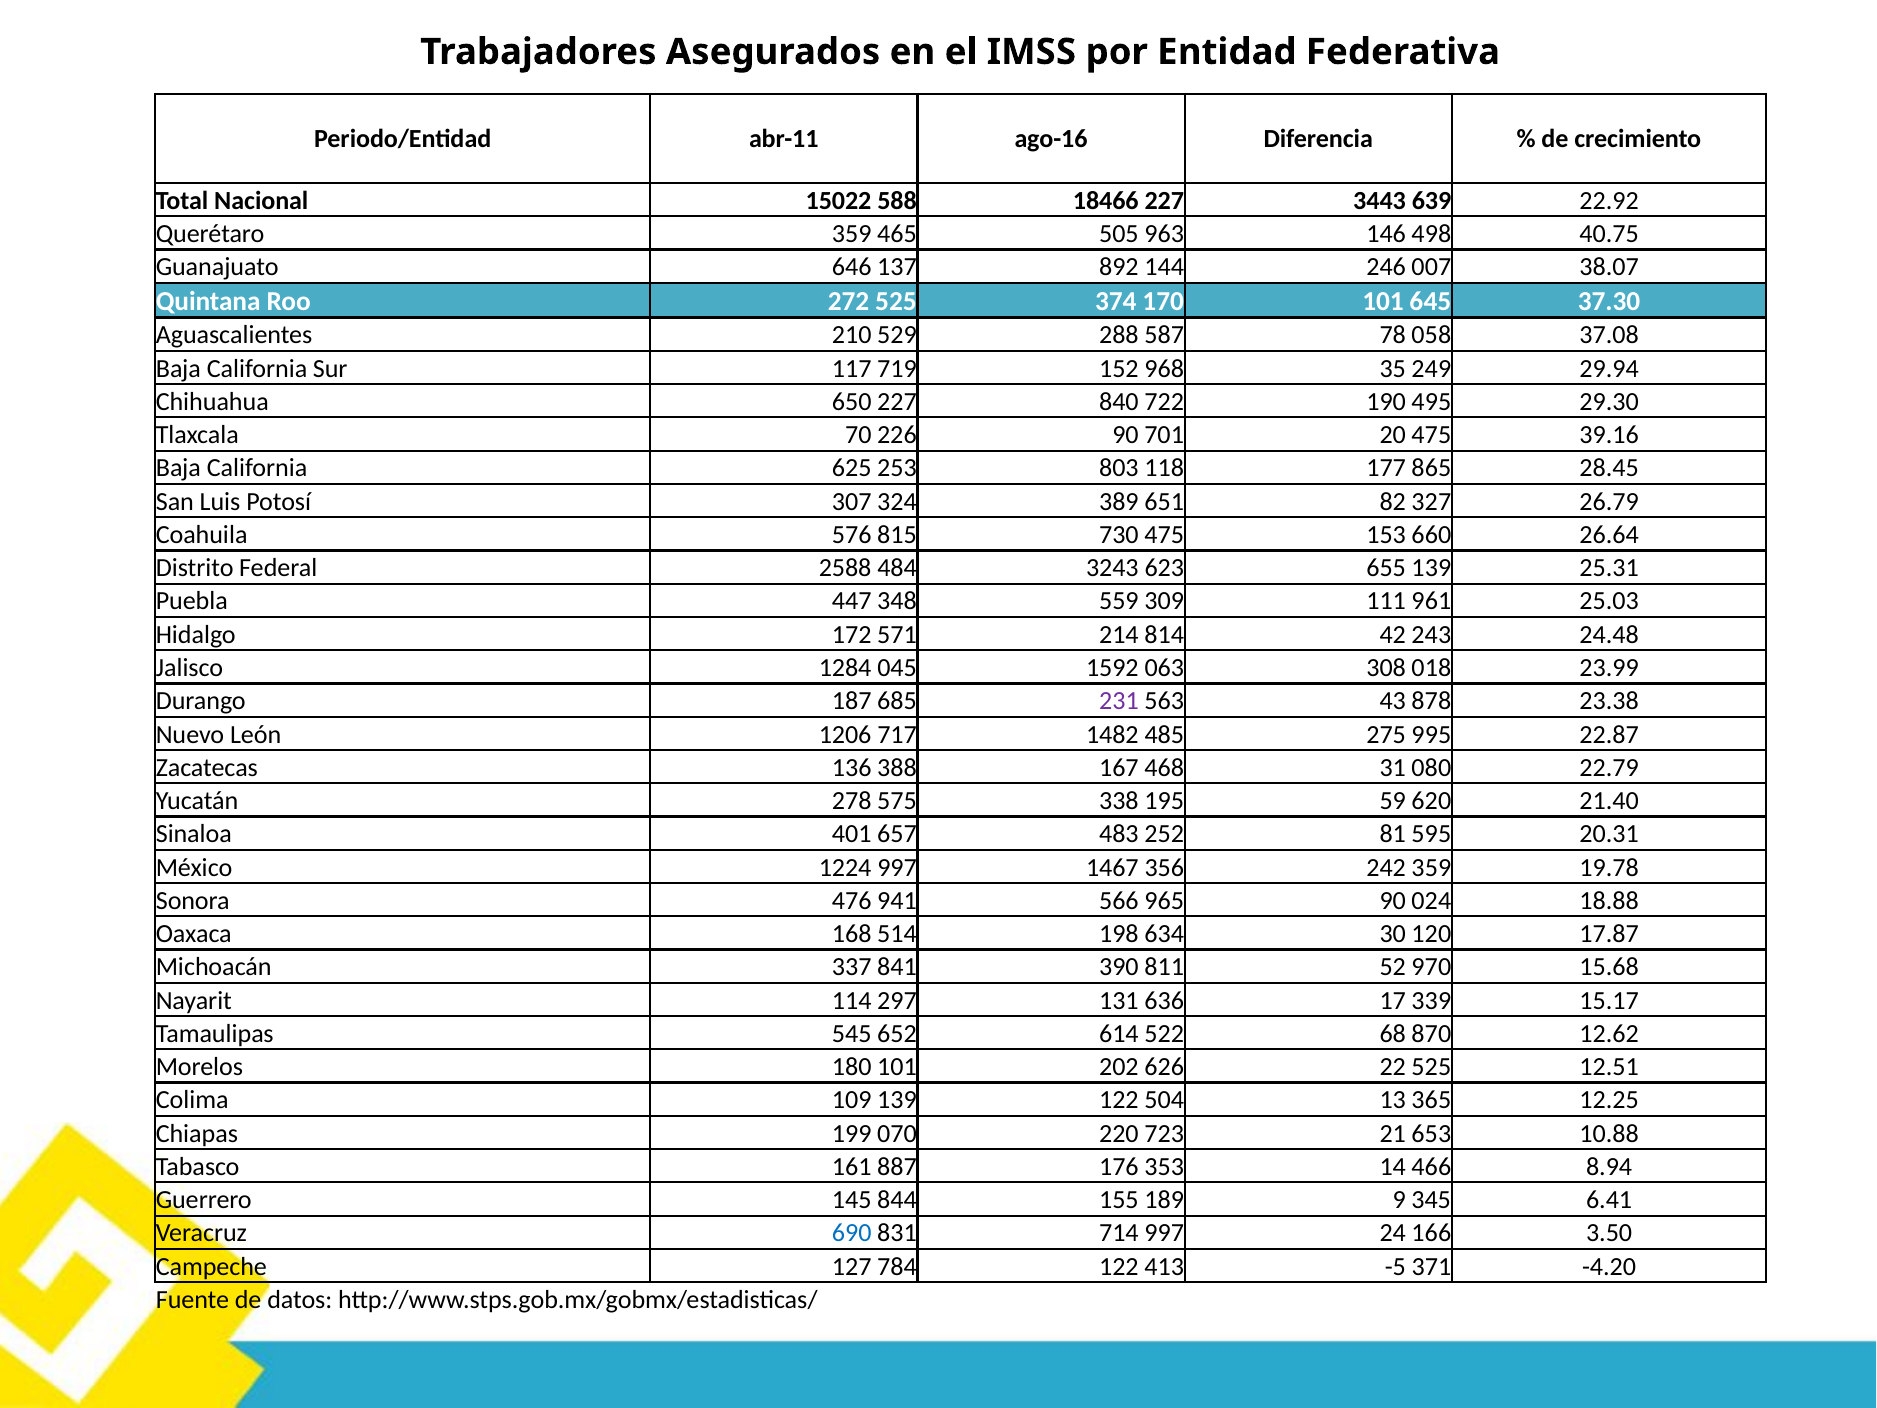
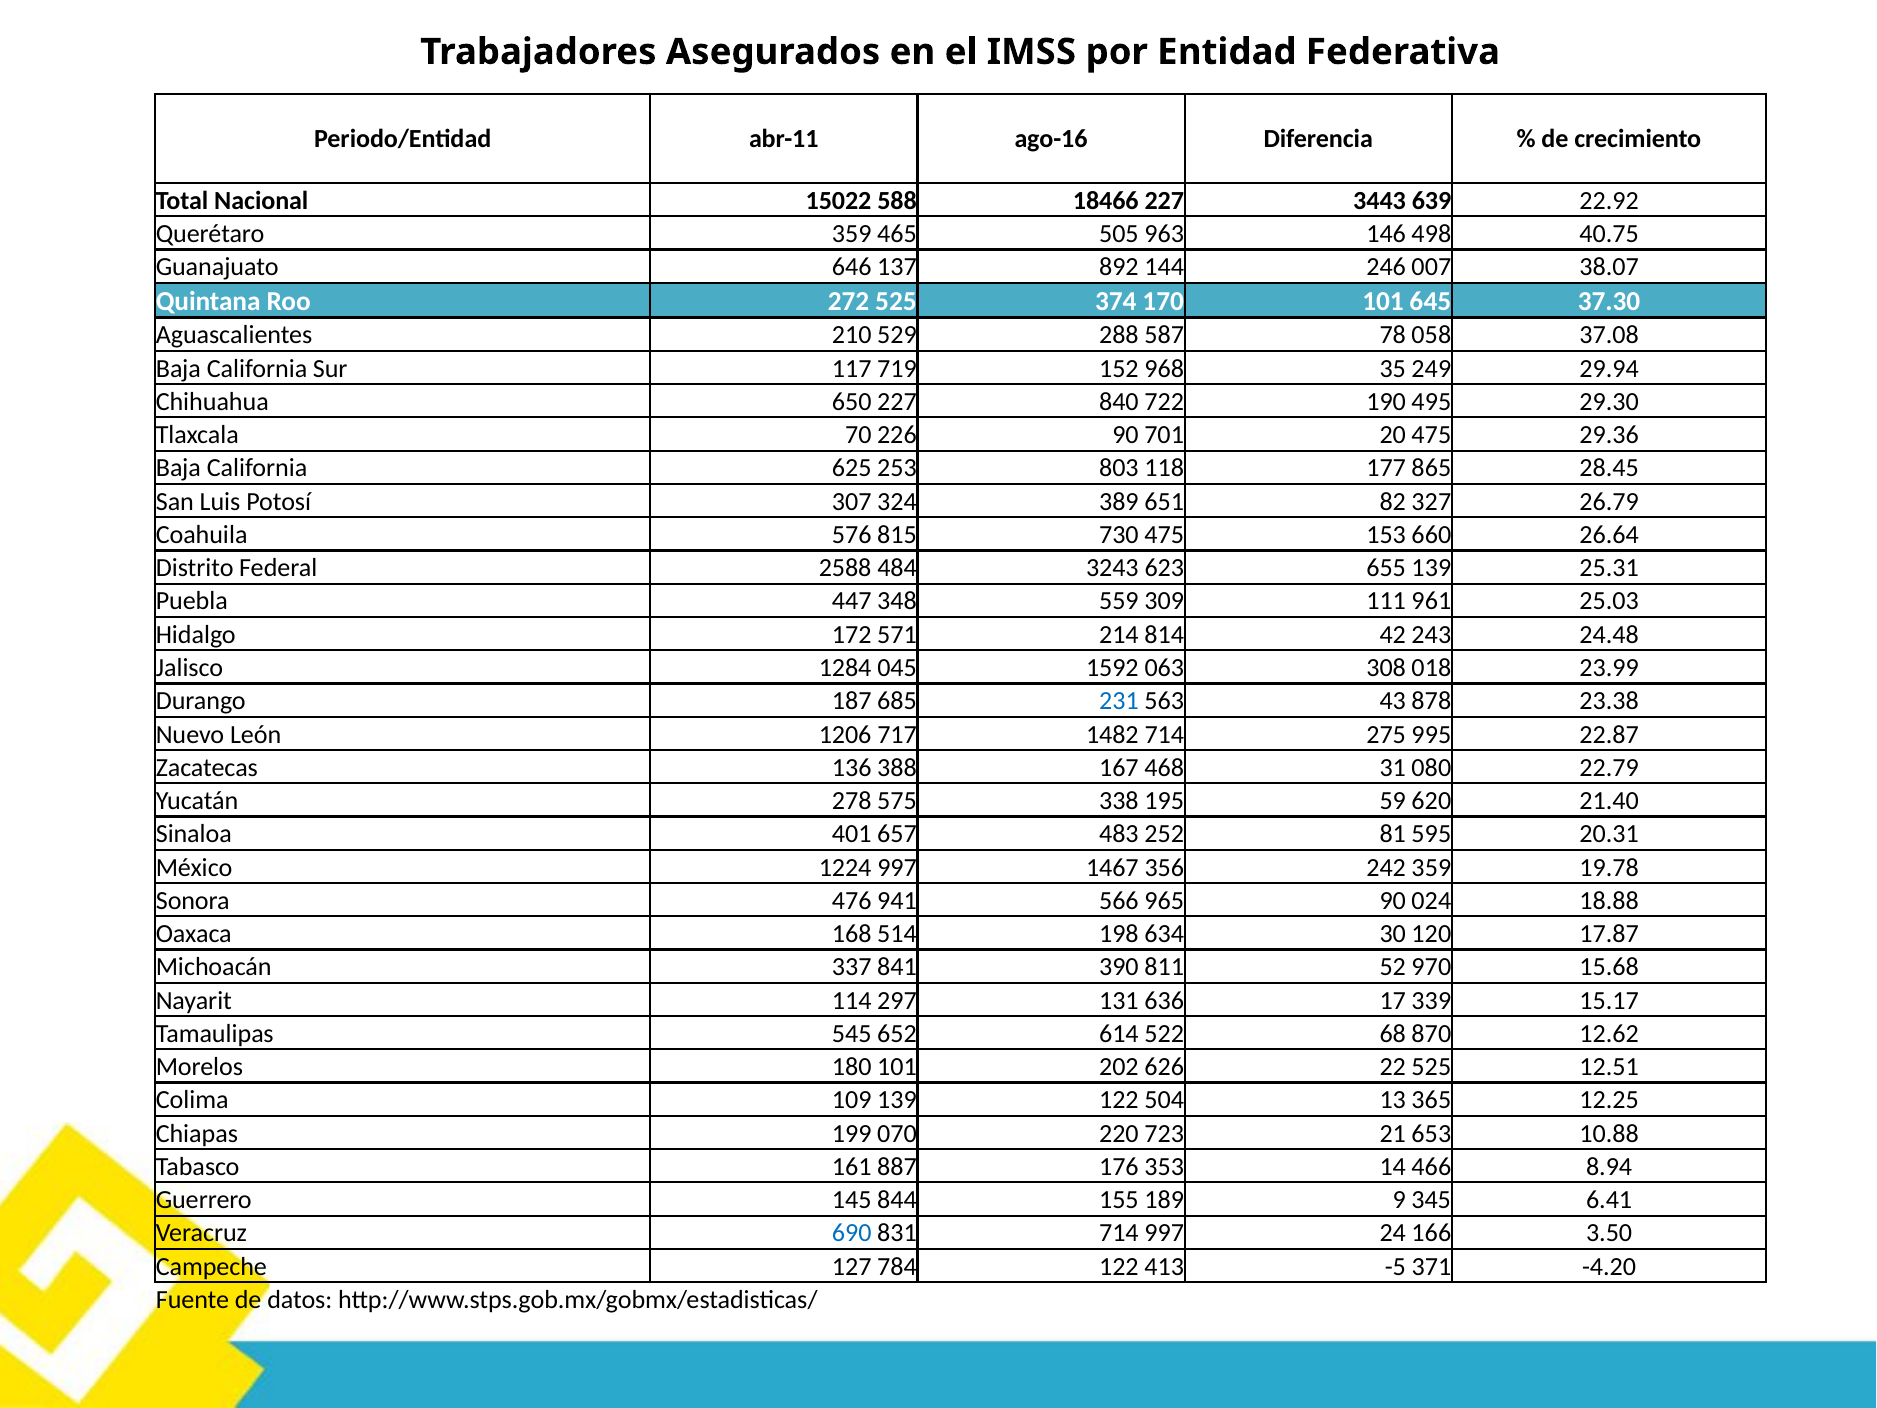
39.16: 39.16 -> 29.36
231 colour: purple -> blue
1482 485: 485 -> 714
